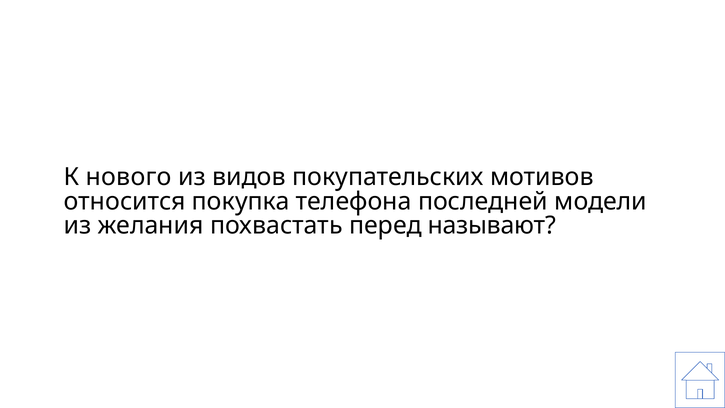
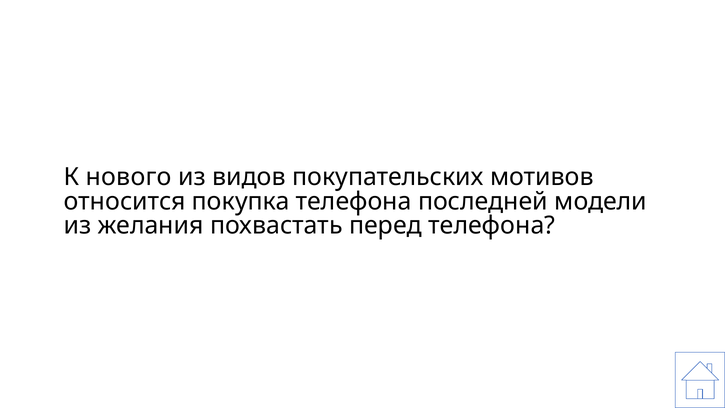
перед называют: называют -> телефона
